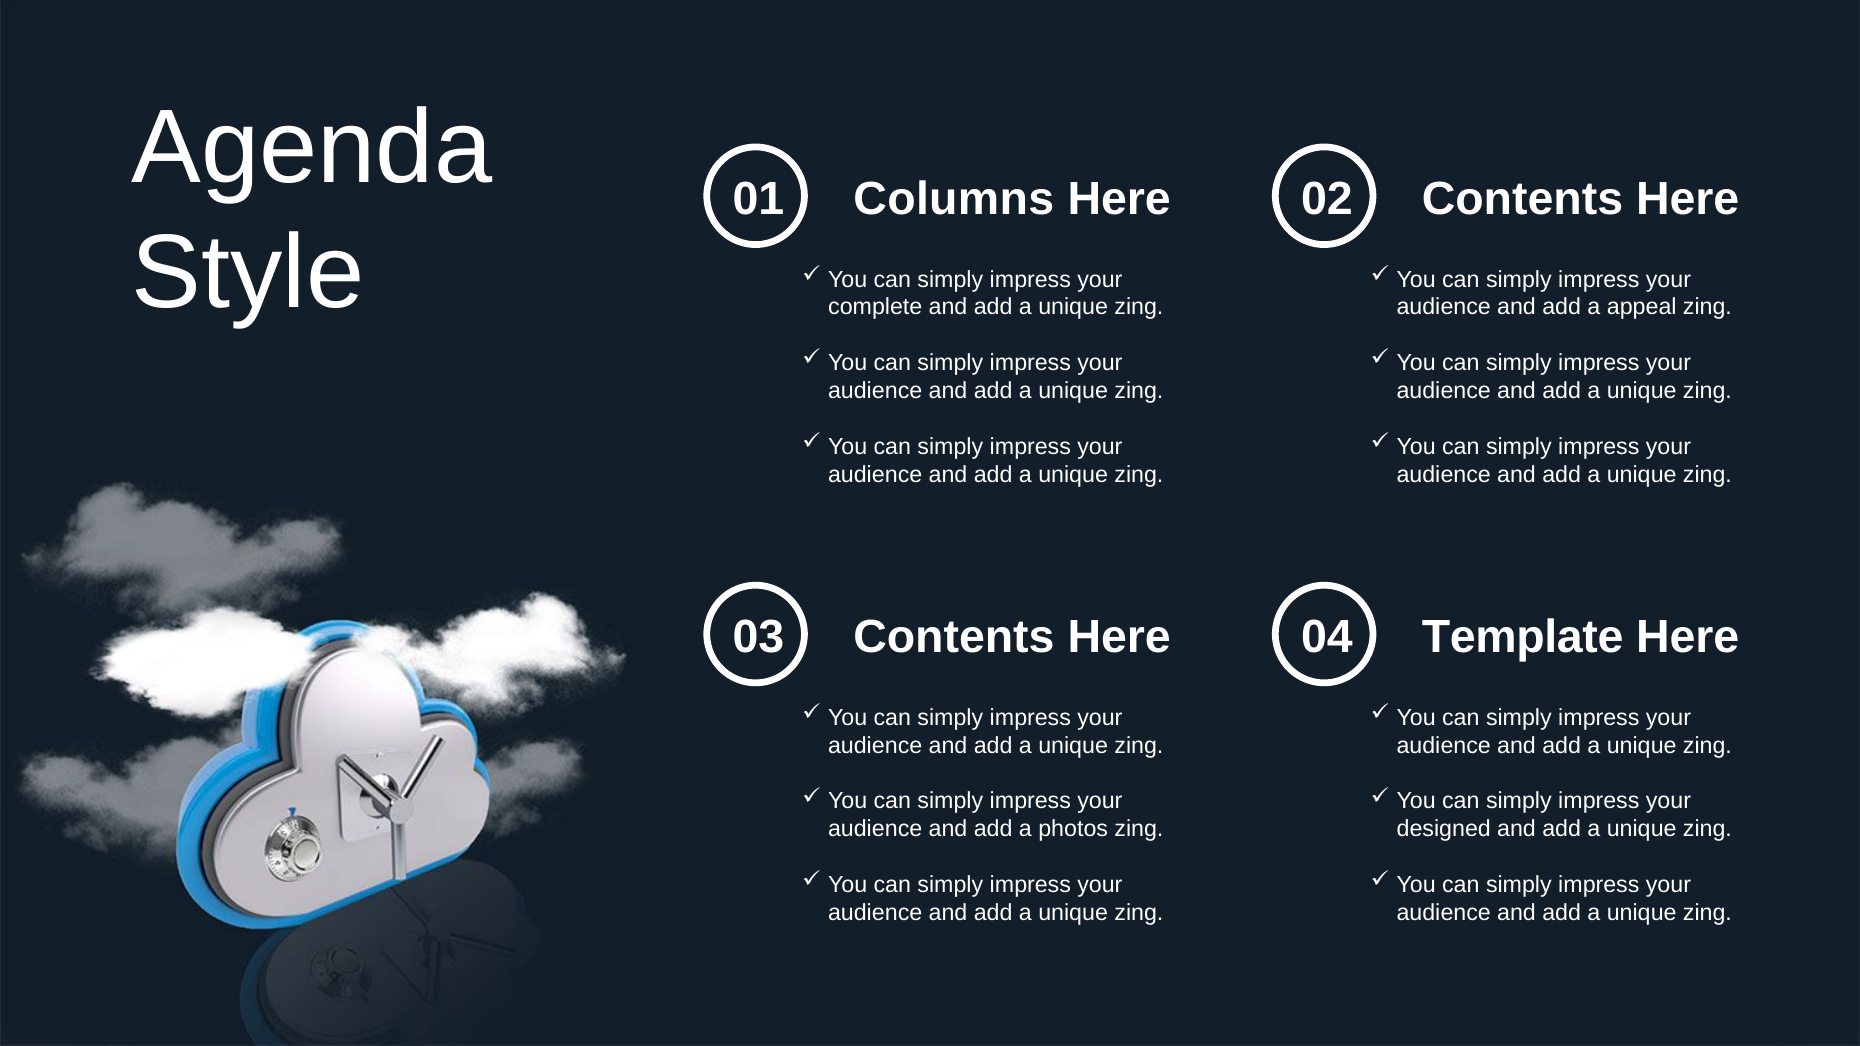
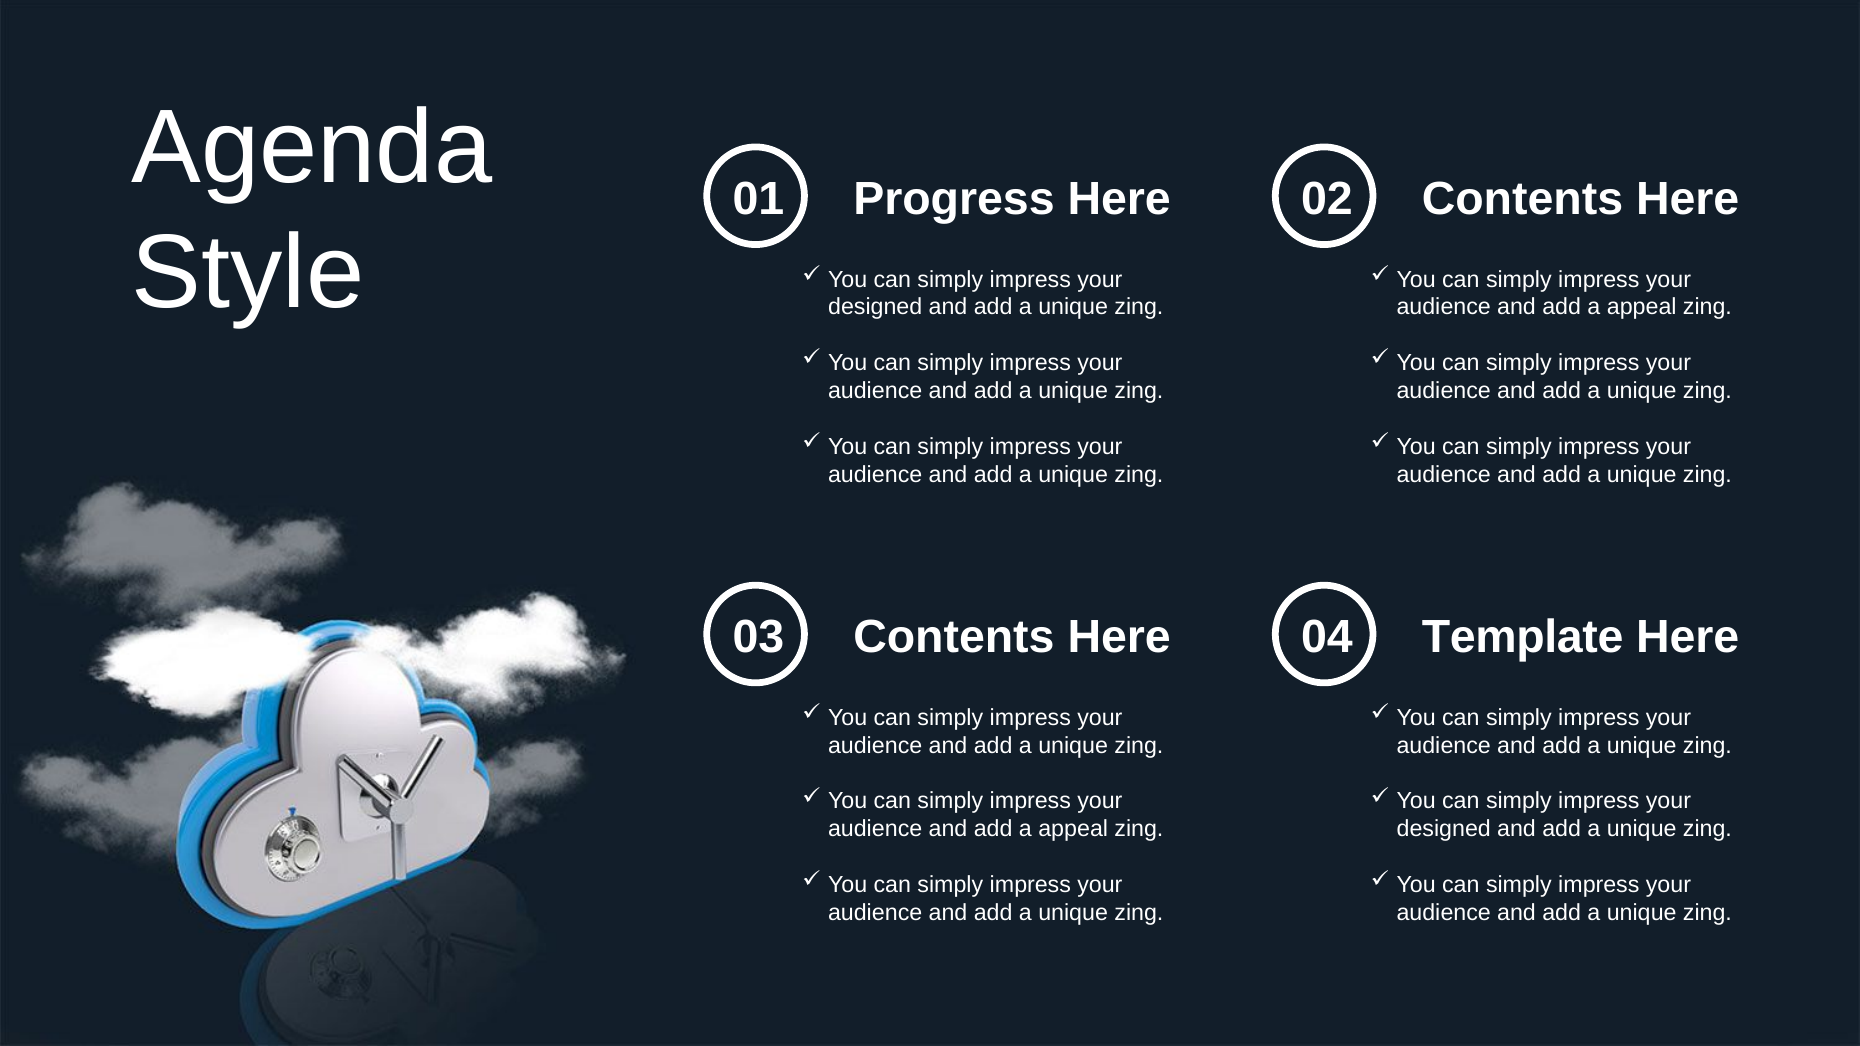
Columns: Columns -> Progress
complete at (875, 307): complete -> designed
photos at (1073, 829): photos -> appeal
